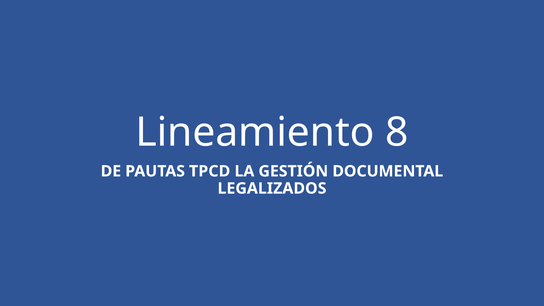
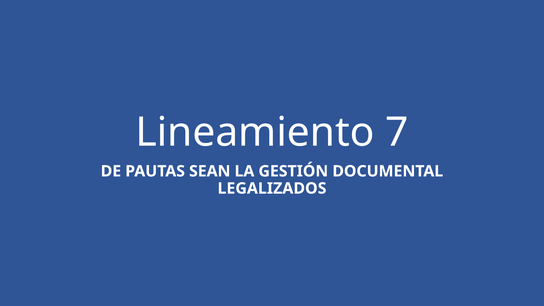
8: 8 -> 7
TPCD: TPCD -> SEAN
